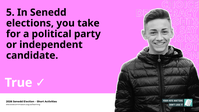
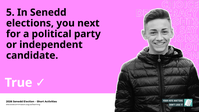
take: take -> next
